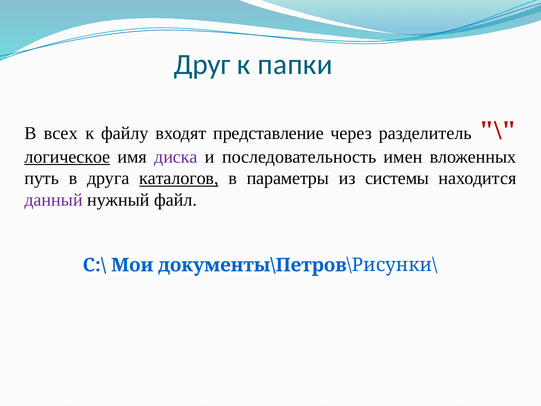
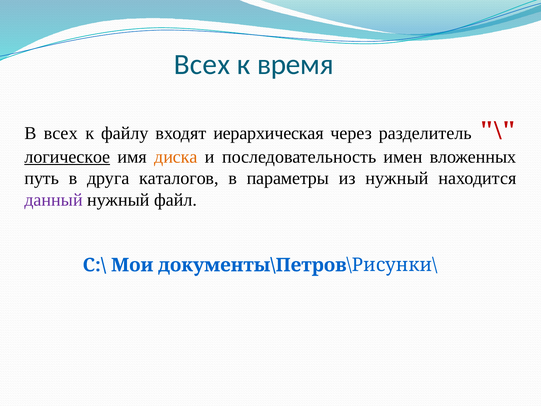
Друг at (202, 65): Друг -> Всех
папки: папки -> время
представление: представление -> иерархическая
диска colour: purple -> orange
каталогов underline: present -> none
из системы: системы -> нужный
